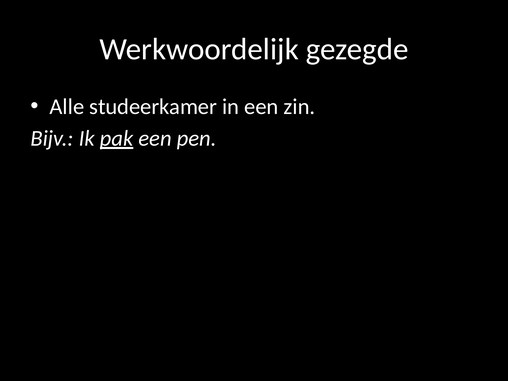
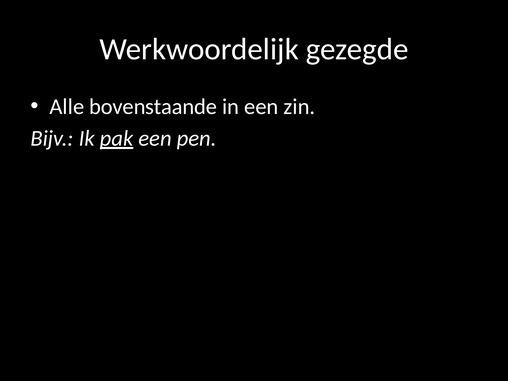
studeerkamer: studeerkamer -> bovenstaande
